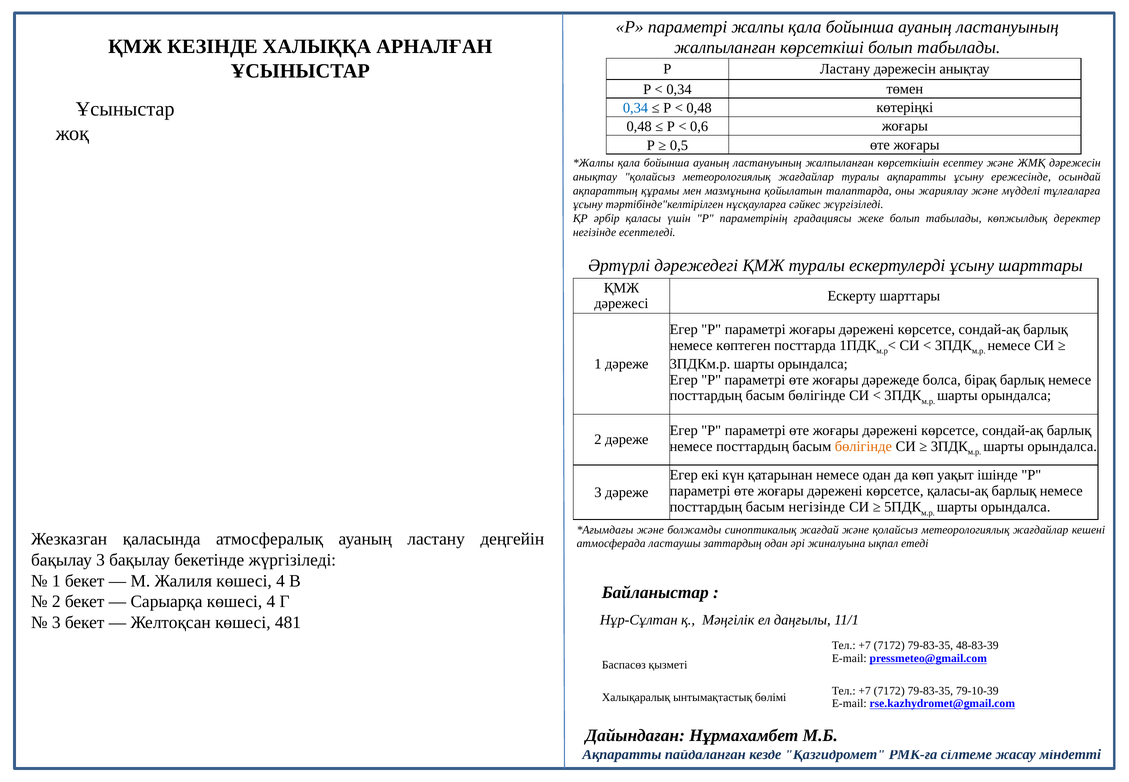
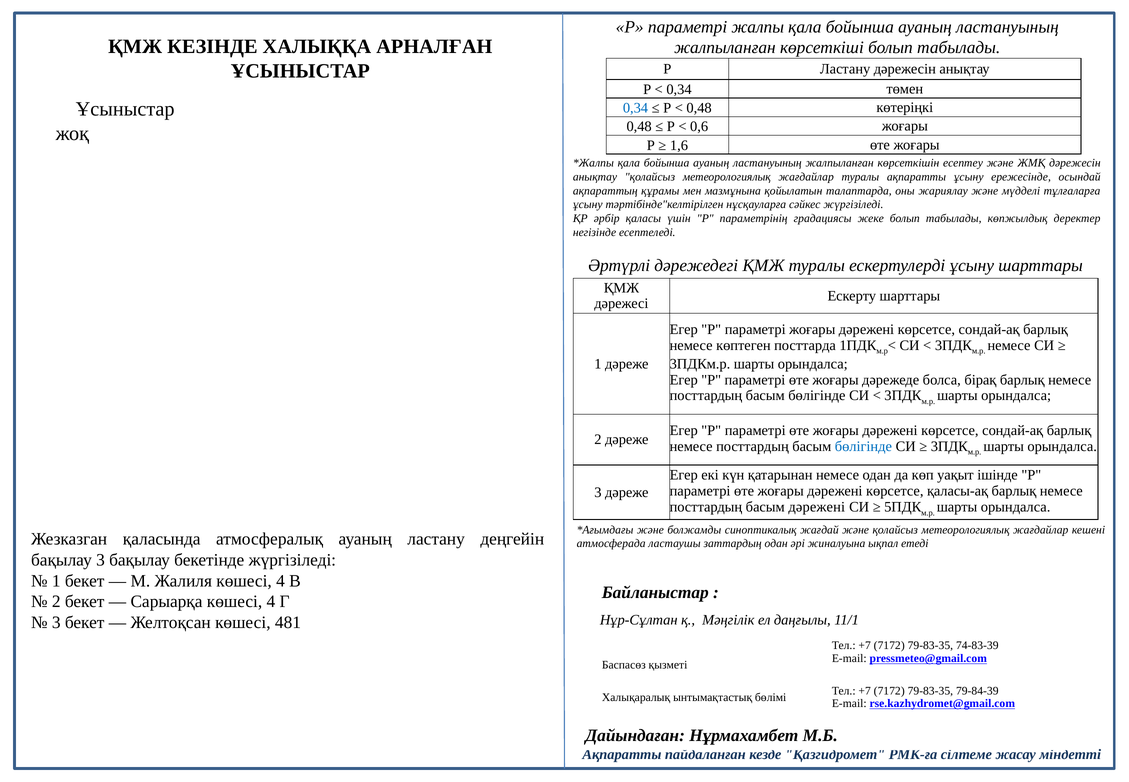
0,5: 0,5 -> 1,6
бөлігінде at (863, 446) colour: orange -> blue
басым негізінде: негізінде -> дәрежені
48-83-39: 48-83-39 -> 74-83-39
79-10-39: 79-10-39 -> 79-84-39
